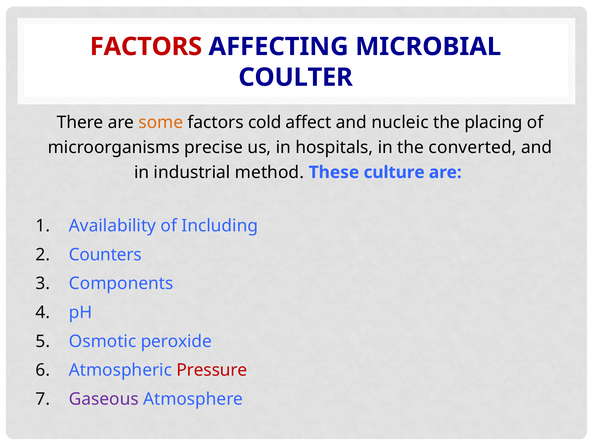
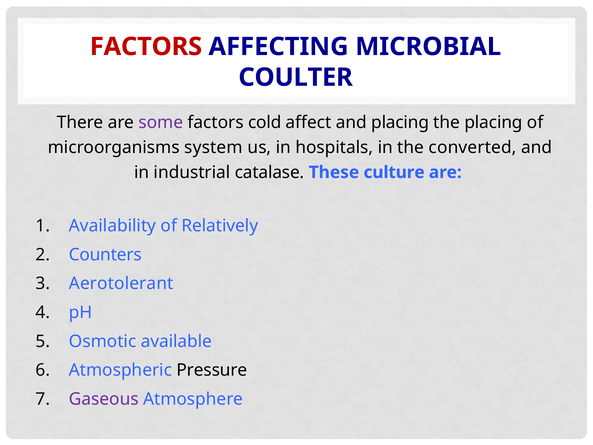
some colour: orange -> purple
and nucleic: nucleic -> placing
precise: precise -> system
method: method -> catalase
Including: Including -> Relatively
Components: Components -> Aerotolerant
peroxide: peroxide -> available
Pressure colour: red -> black
